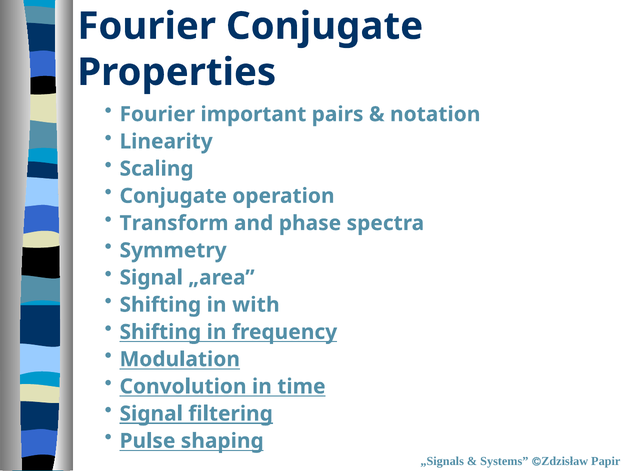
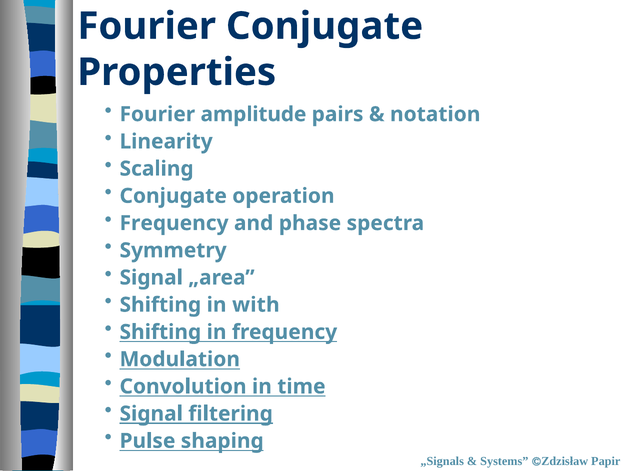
important: important -> amplitude
Transform at (174, 223): Transform -> Frequency
